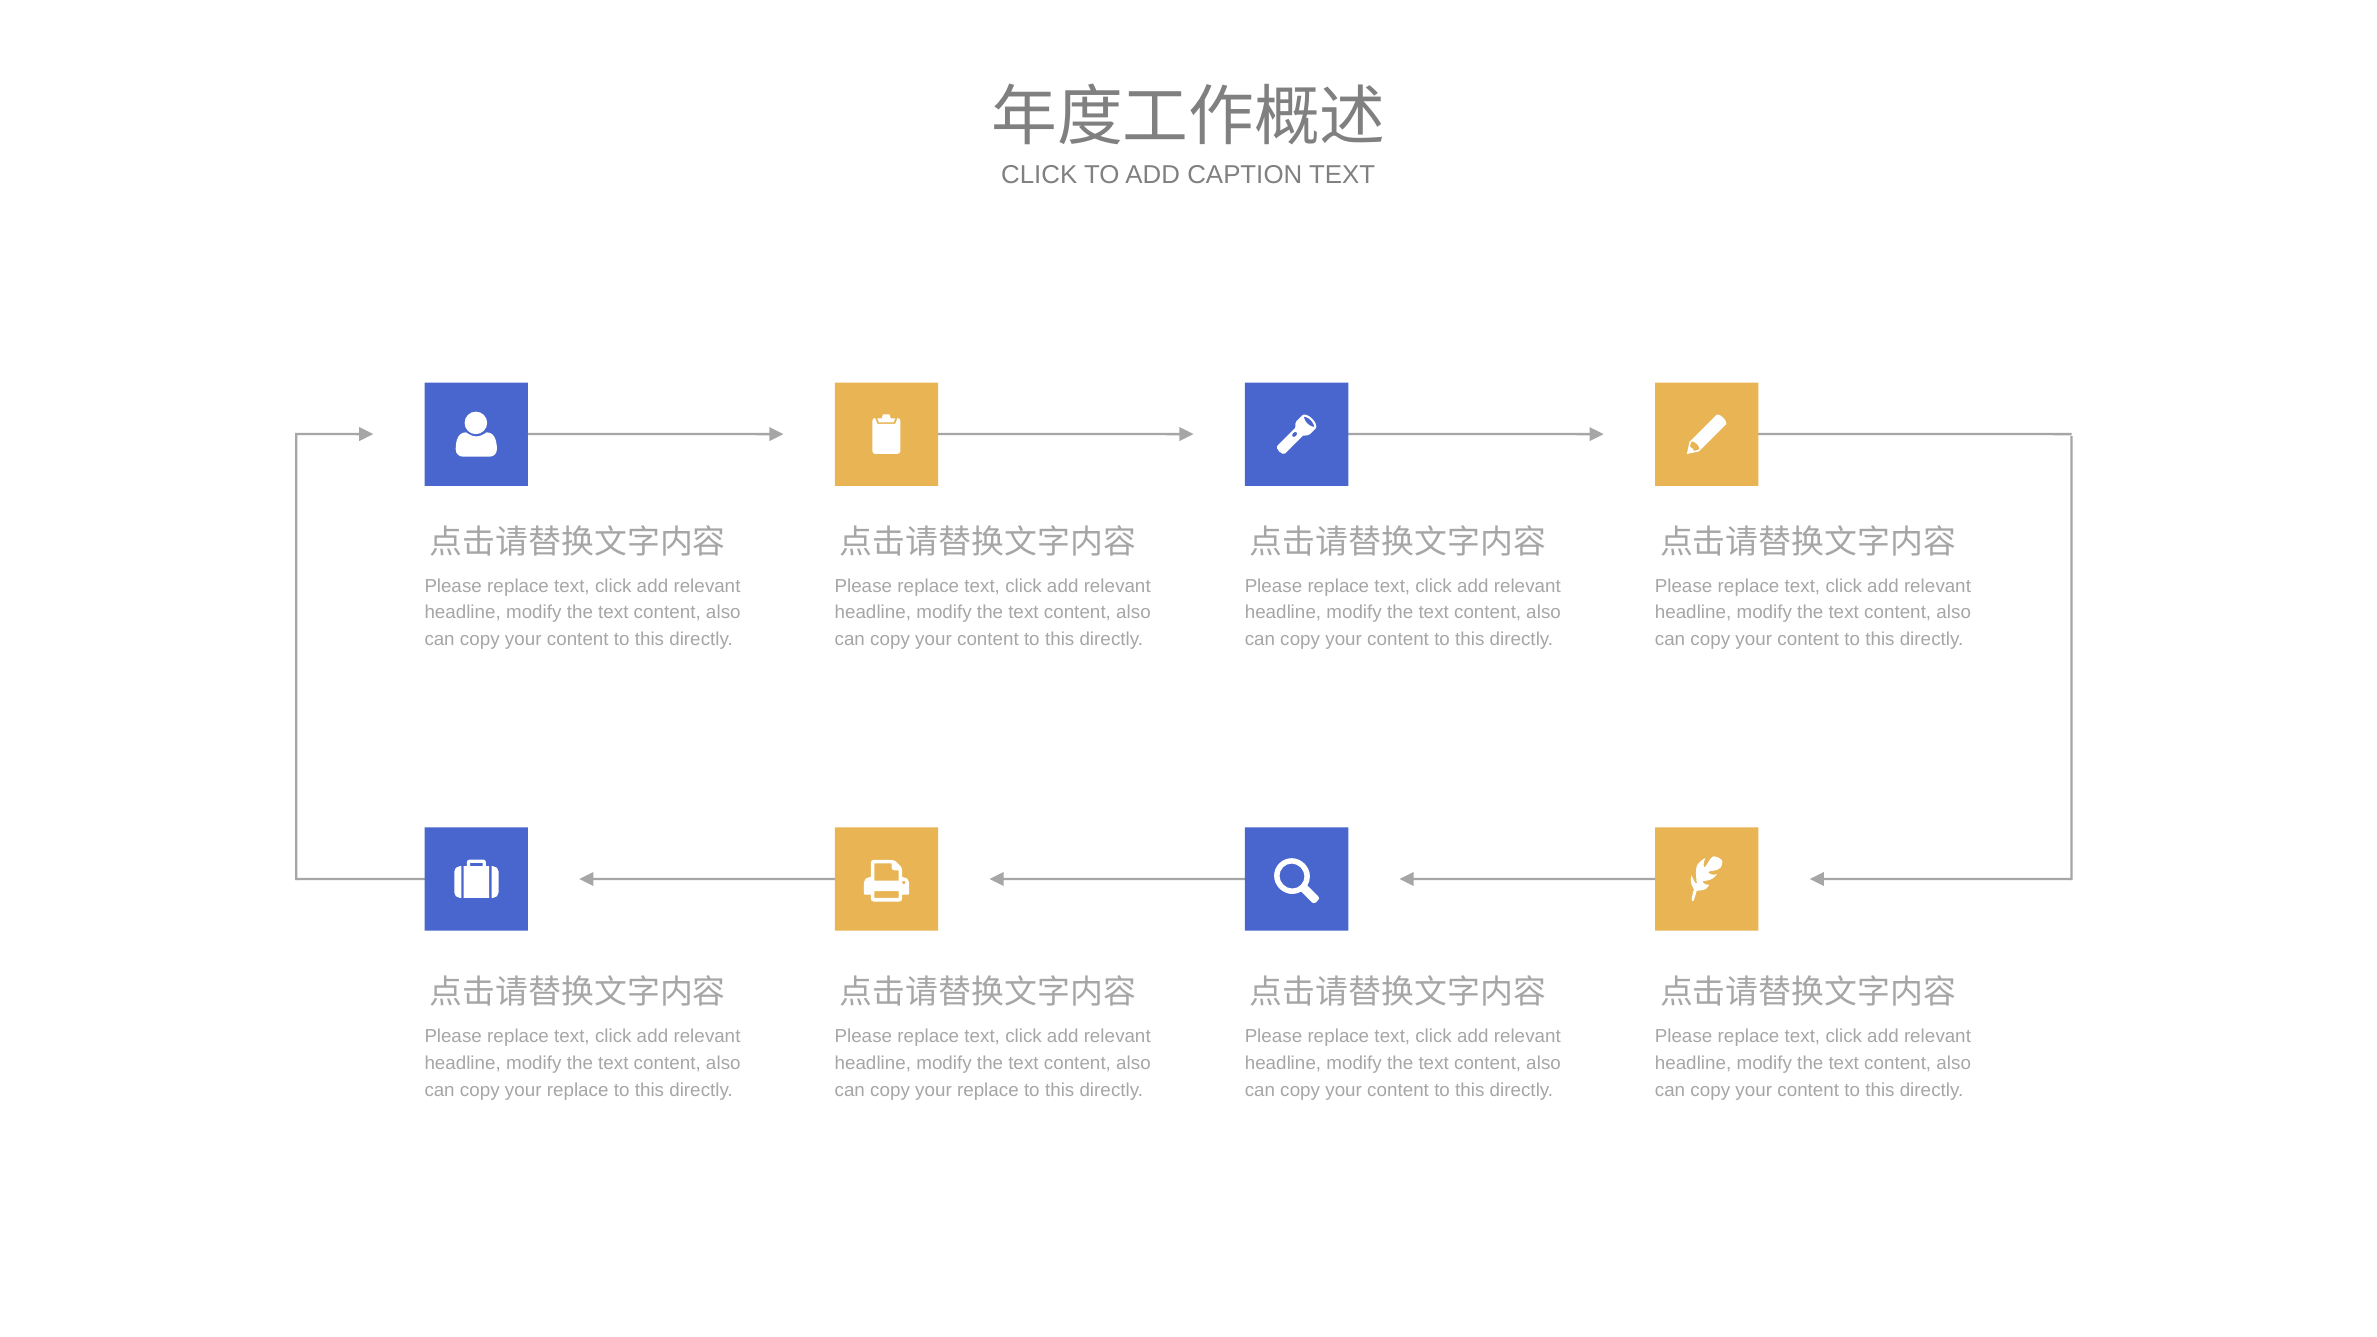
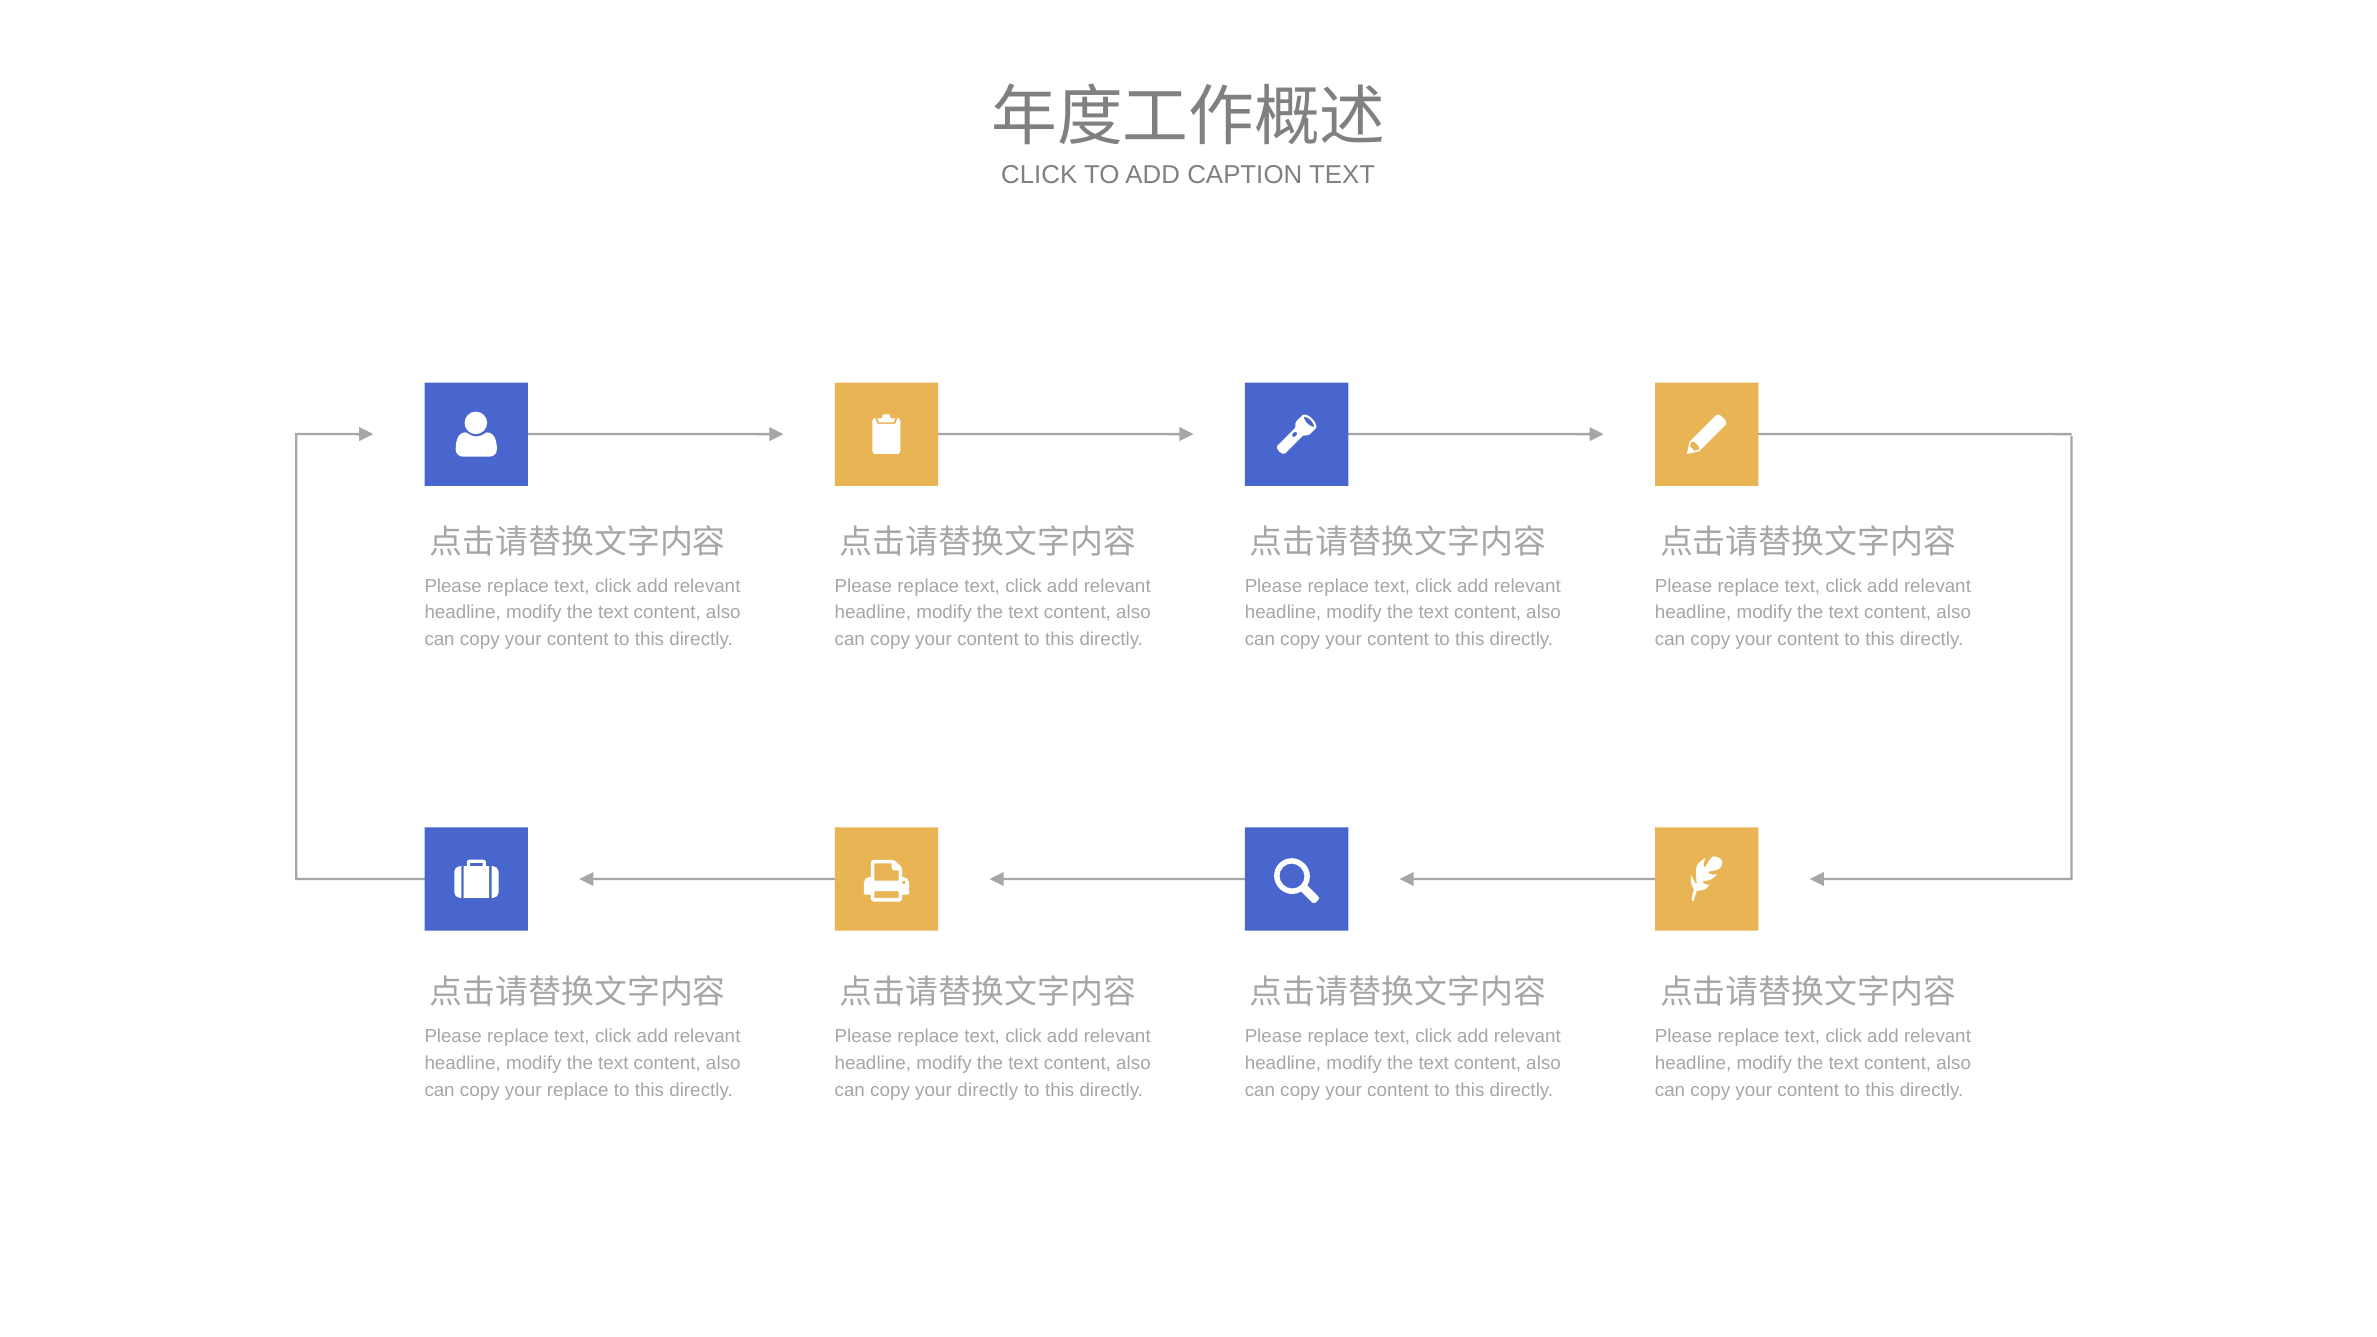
replace at (988, 1090): replace -> directly
